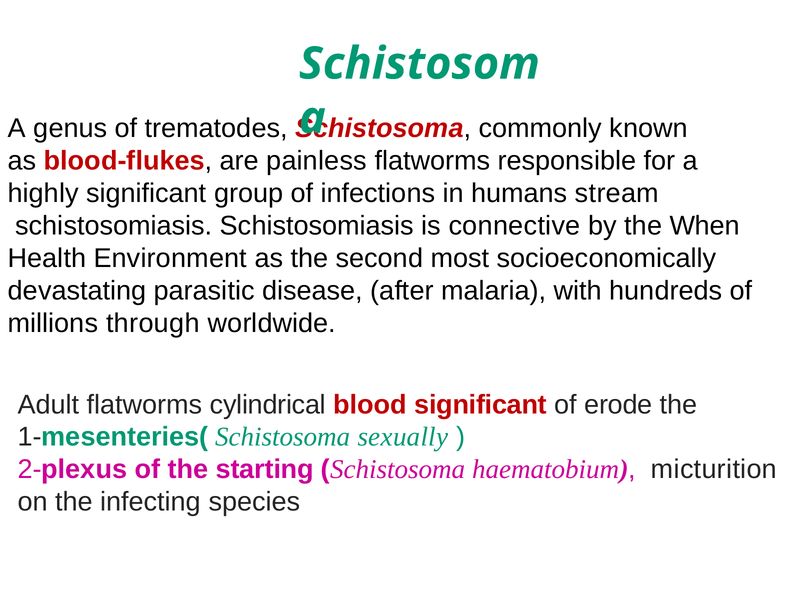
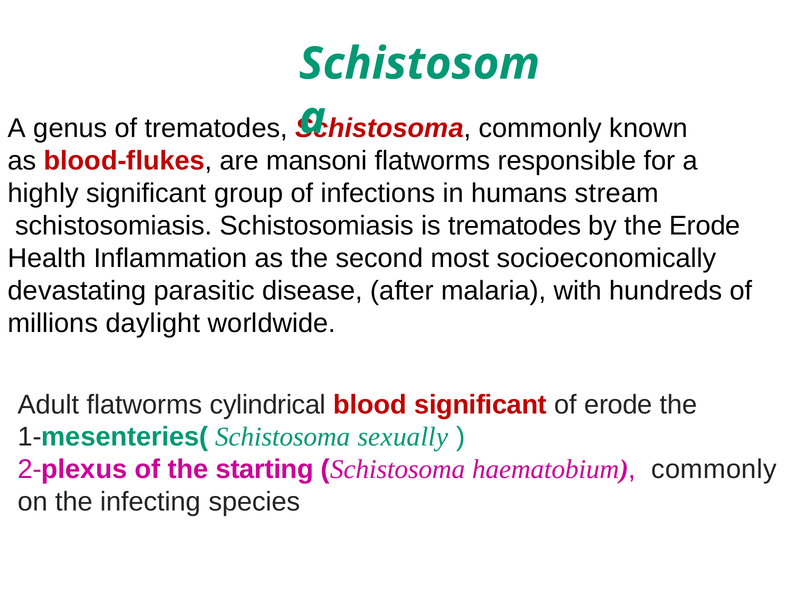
painless: painless -> mansoni
is connective: connective -> trematodes
the When: When -> Erode
Environment: Environment -> Inflammation
through: through -> daylight
haematobium micturition: micturition -> commonly
